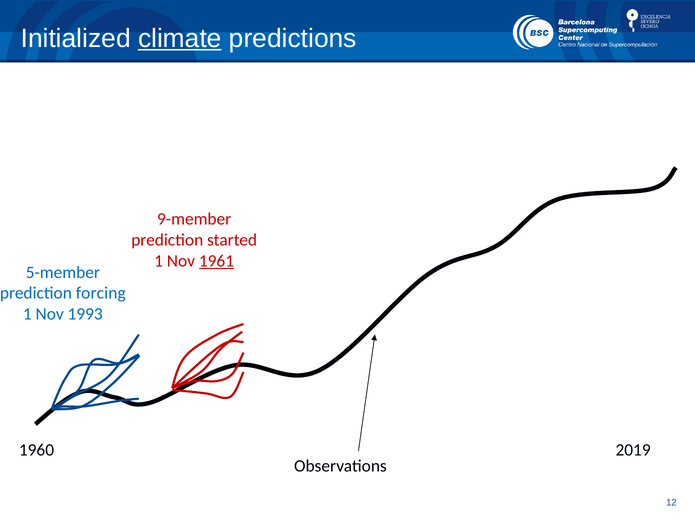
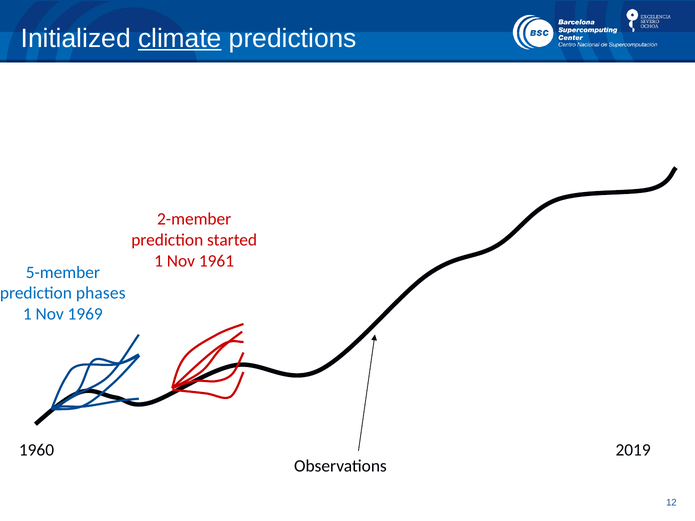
9-member: 9-member -> 2-member
1961 underline: present -> none
forcing: forcing -> phases
1993: 1993 -> 1969
